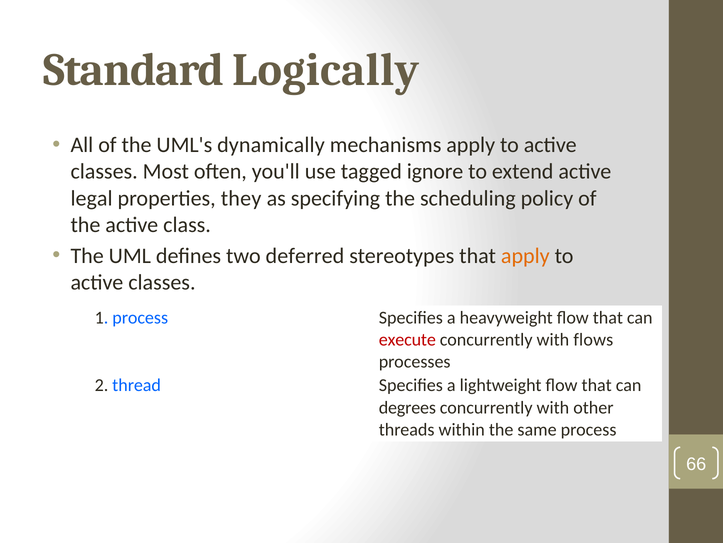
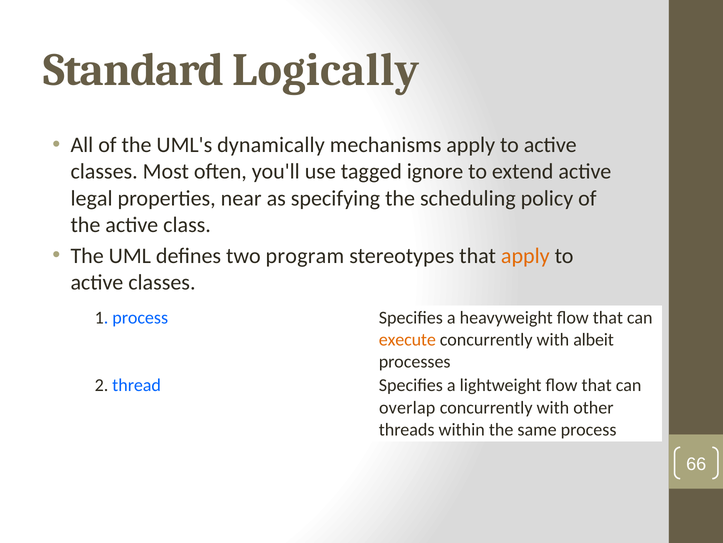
they: they -> near
deferred: deferred -> program
execute colour: red -> orange
flows: flows -> albeit
degrees: degrees -> overlap
